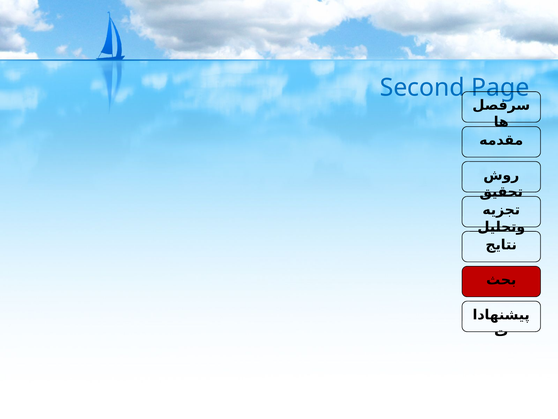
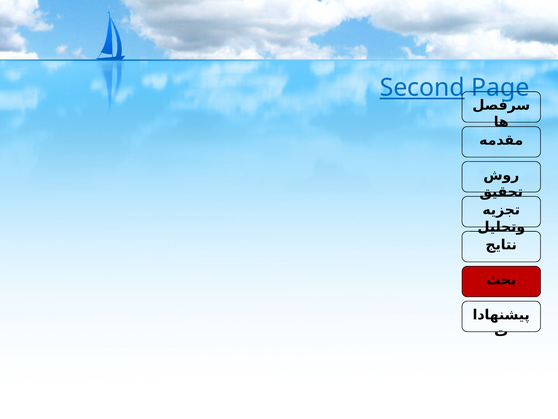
Second underline: none -> present
